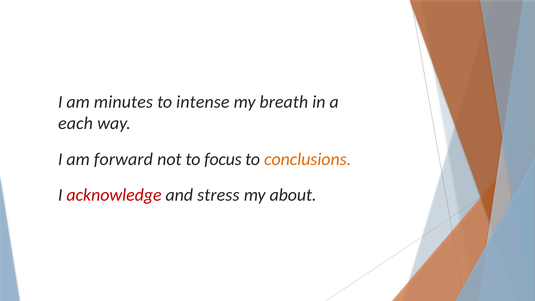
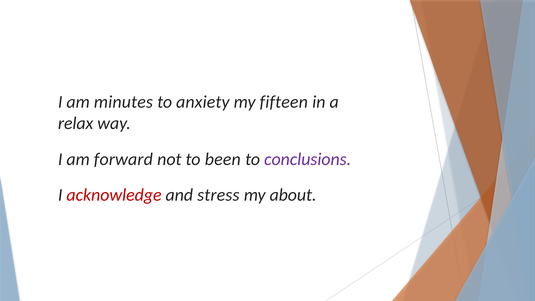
intense: intense -> anxiety
breath: breath -> fifteen
each: each -> relax
focus: focus -> been
conclusions colour: orange -> purple
